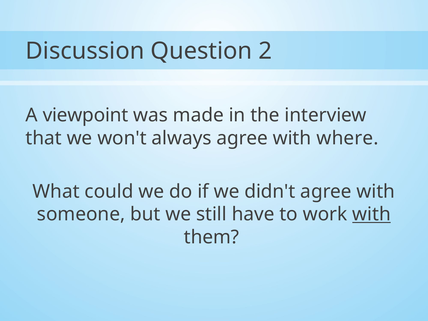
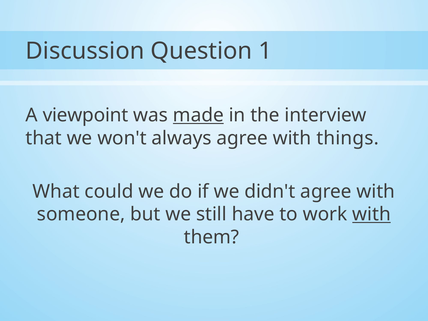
2: 2 -> 1
made underline: none -> present
where: where -> things
